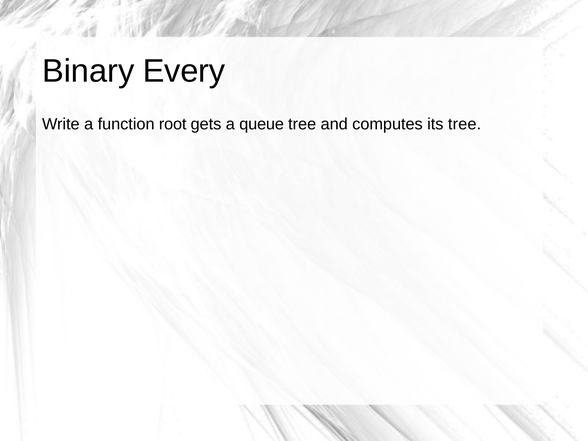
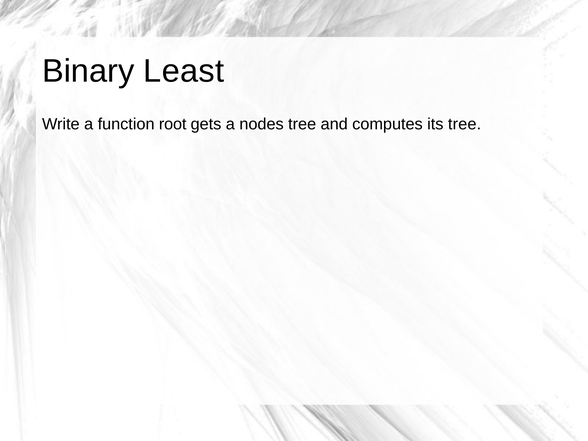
Every: Every -> Least
queue: queue -> nodes
